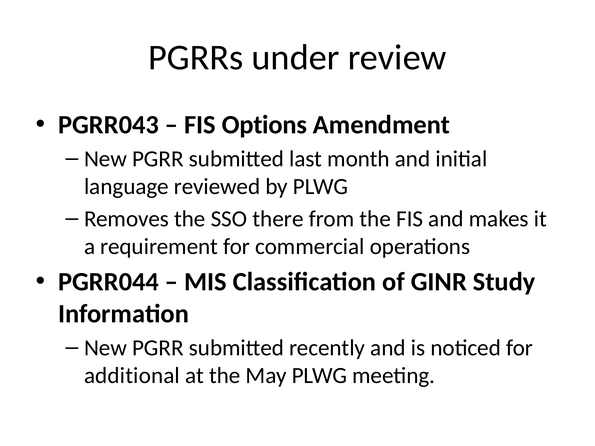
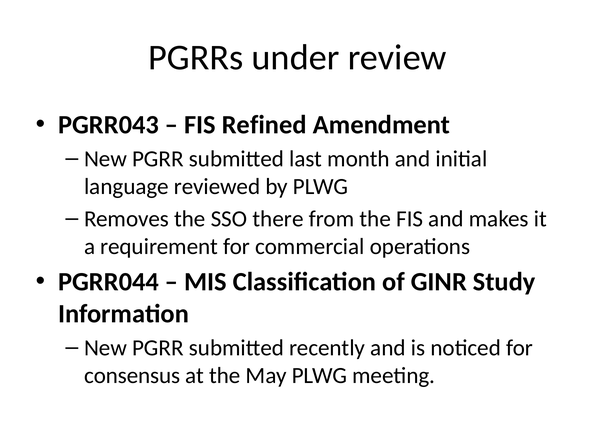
Options: Options -> Refined
additional: additional -> consensus
